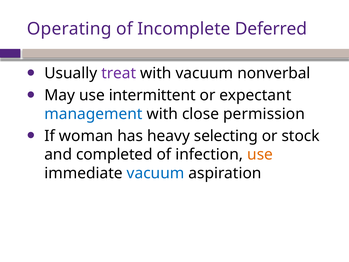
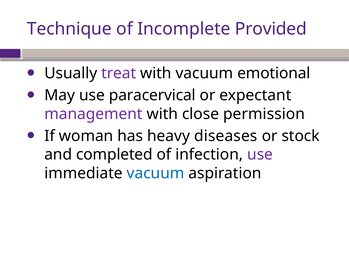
Operating: Operating -> Technique
Deferred: Deferred -> Provided
nonverbal: nonverbal -> emotional
intermittent: intermittent -> paracervical
management colour: blue -> purple
selecting: selecting -> diseases
use at (260, 154) colour: orange -> purple
